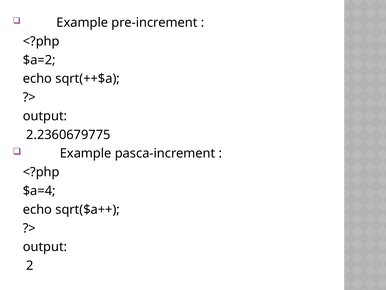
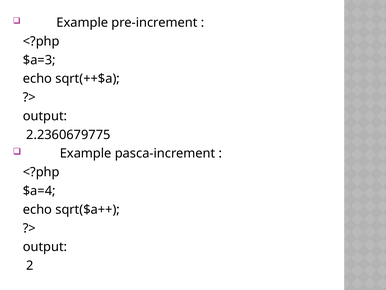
$a=2: $a=2 -> $a=3
